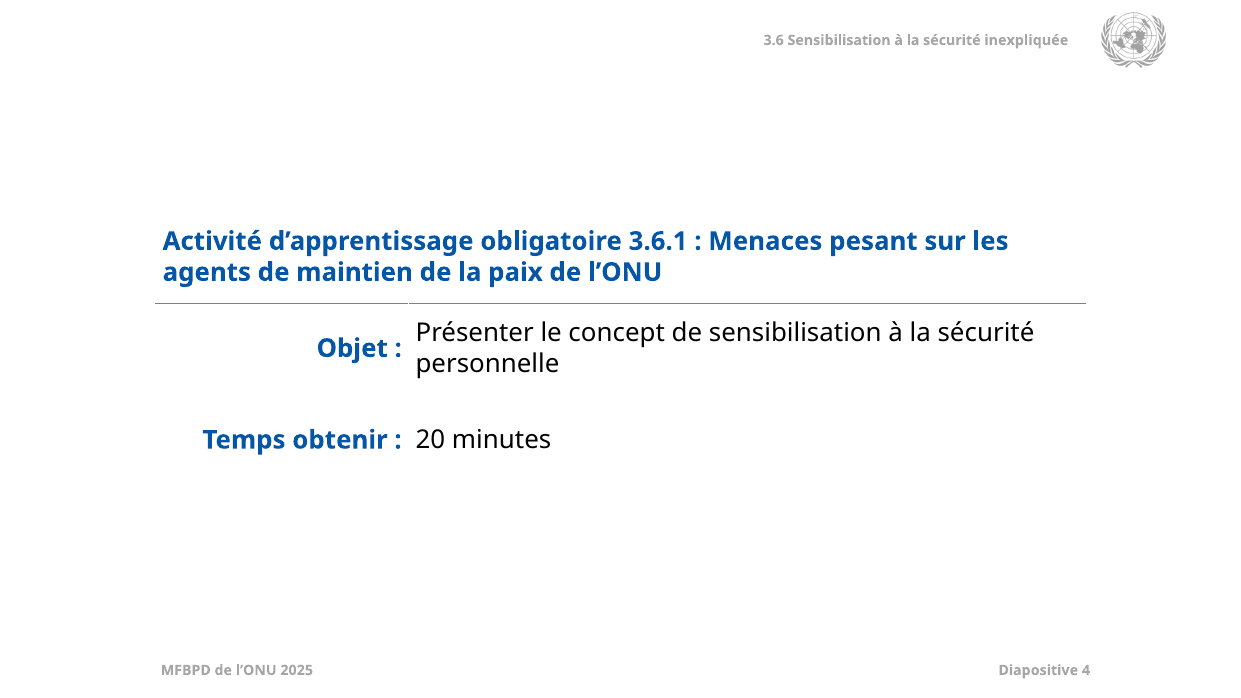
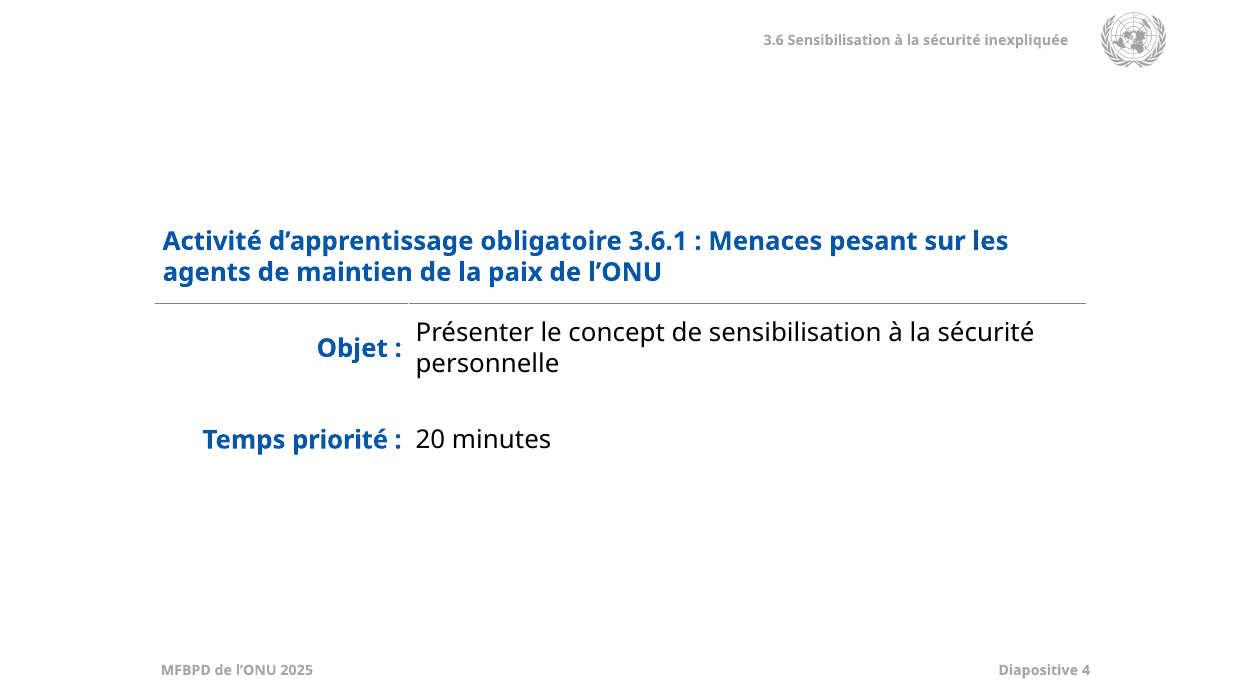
obtenir: obtenir -> priorité
